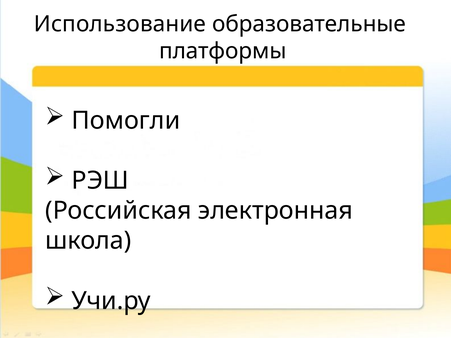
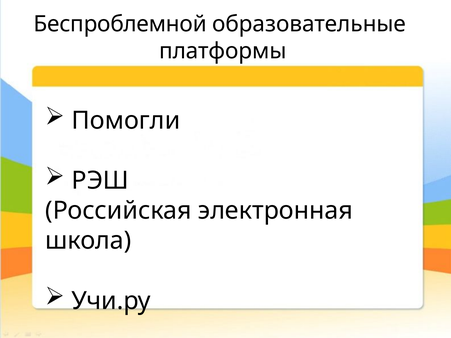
Использование: Использование -> Беспроблемной
